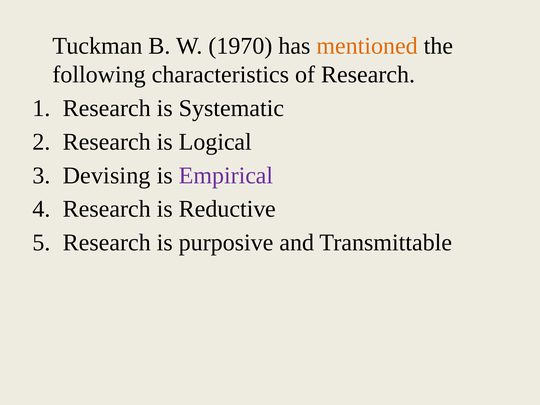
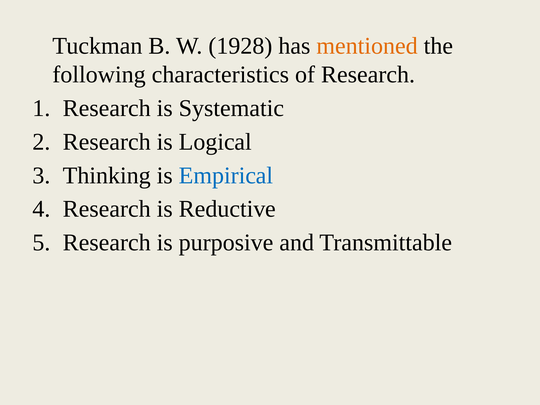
1970: 1970 -> 1928
Devising: Devising -> Thinking
Empirical colour: purple -> blue
